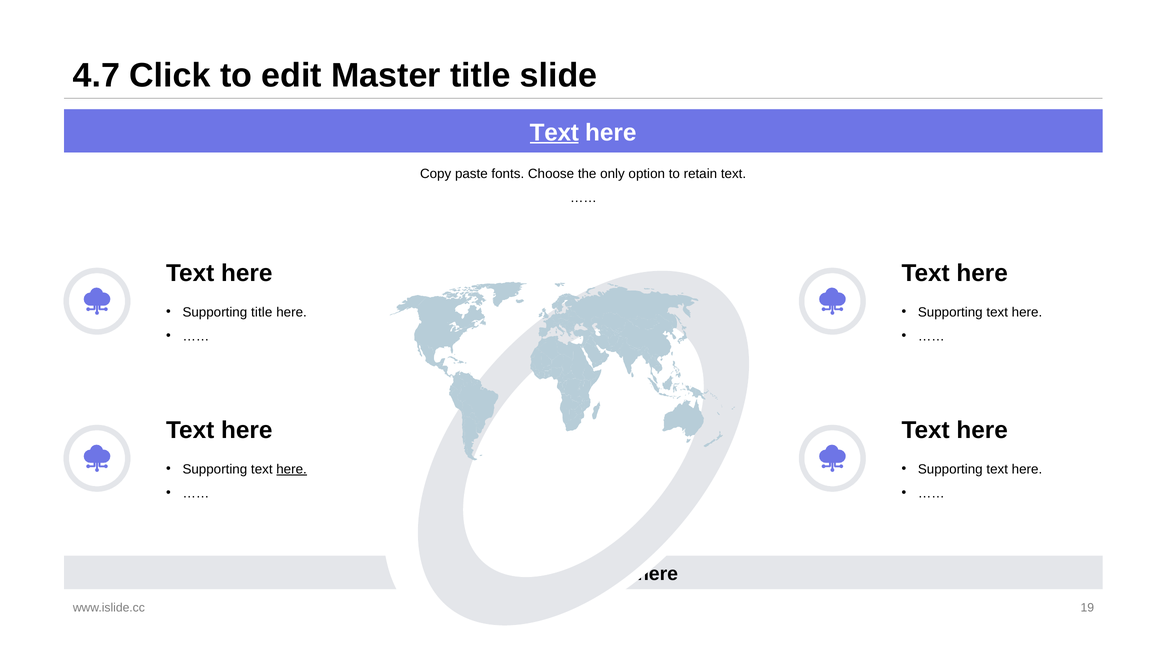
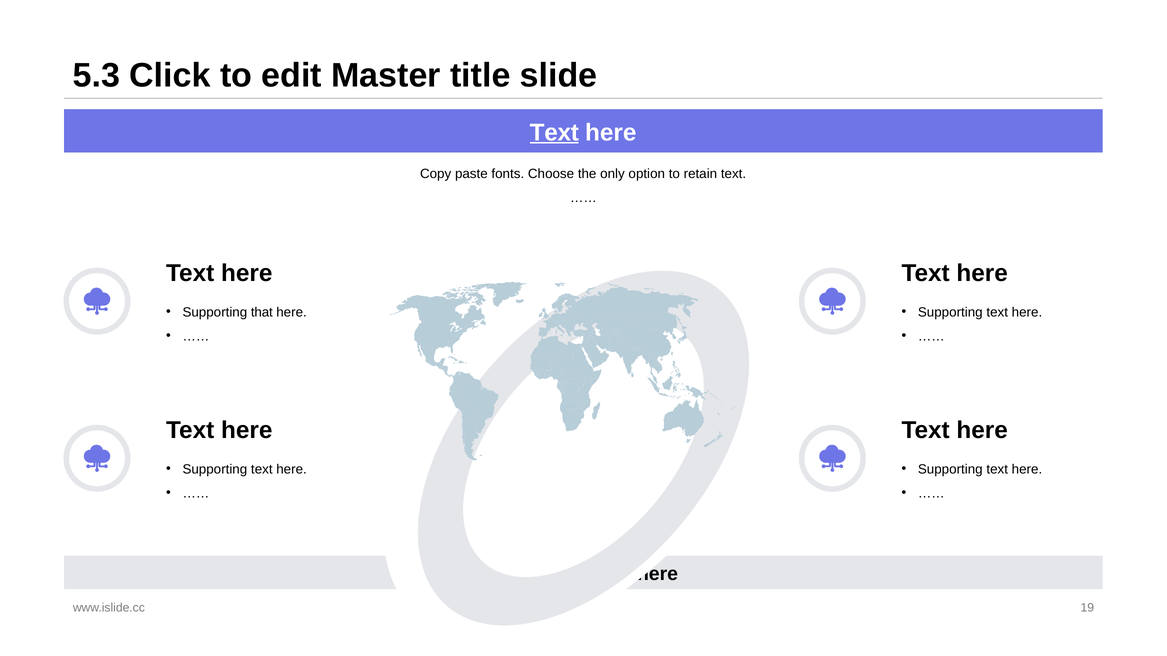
4.7: 4.7 -> 5.3
Supporting title: title -> that
here at (292, 470) underline: present -> none
